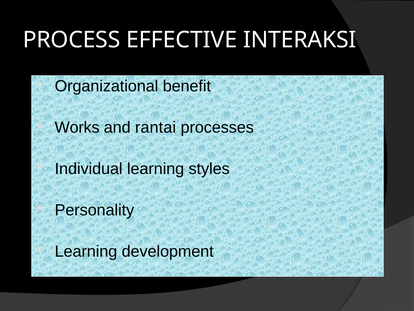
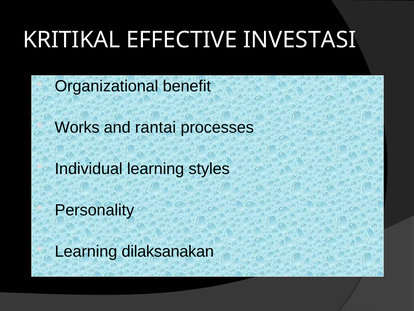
PROCESS: PROCESS -> KRITIKAL
INTERAKSI: INTERAKSI -> INVESTASI
development: development -> dilaksanakan
